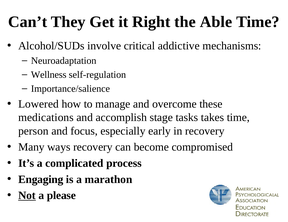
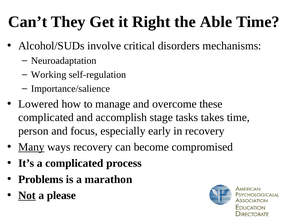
addictive: addictive -> disorders
Wellness: Wellness -> Working
medications at (46, 118): medications -> complicated
Many underline: none -> present
Engaging: Engaging -> Problems
